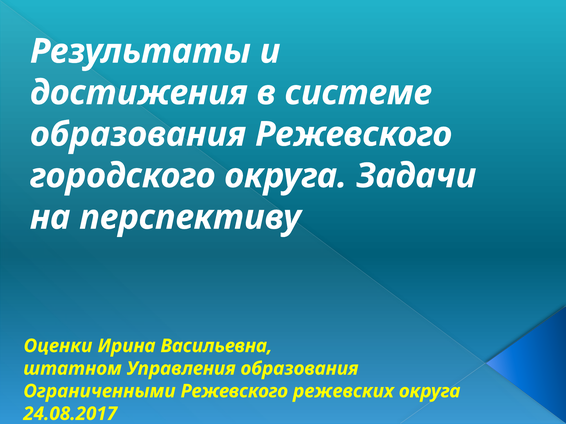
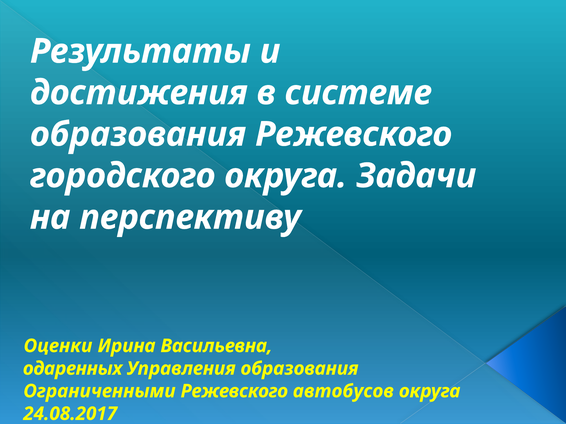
штатном: штатном -> одаренных
режевских: режевских -> автобусов
